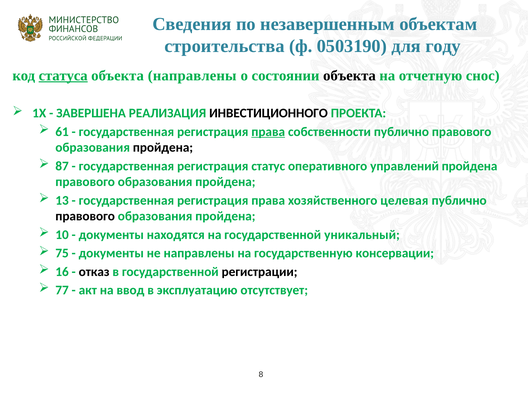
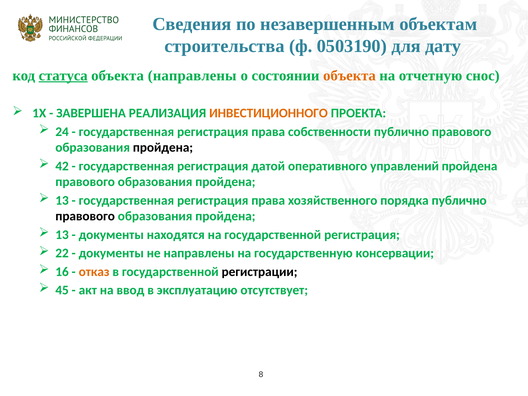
году: году -> дату
объекта at (349, 76) colour: black -> orange
ИНВЕСТИЦИОННОГО colour: black -> orange
61: 61 -> 24
права at (268, 132) underline: present -> none
87: 87 -> 42
статус: статус -> датой
целевая: целевая -> порядка
10 at (62, 235): 10 -> 13
государственной уникальный: уникальный -> регистрация
75: 75 -> 22
отказ colour: black -> orange
77: 77 -> 45
